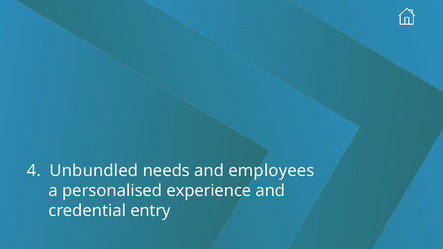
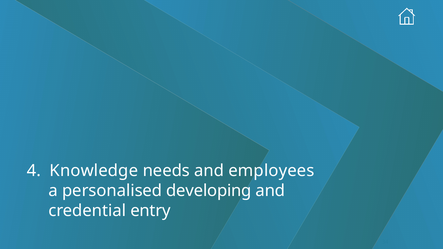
Unbundled: Unbundled -> Knowledge
experience: experience -> developing
